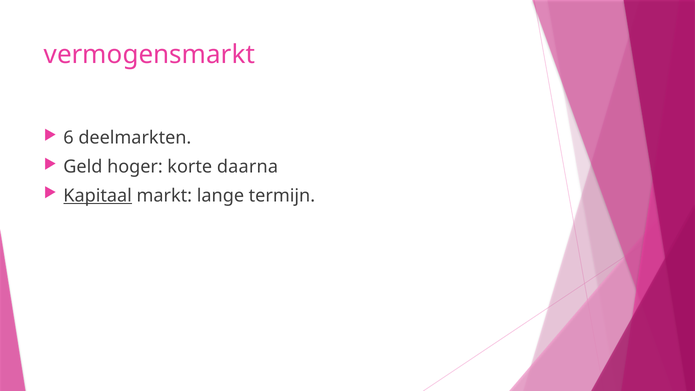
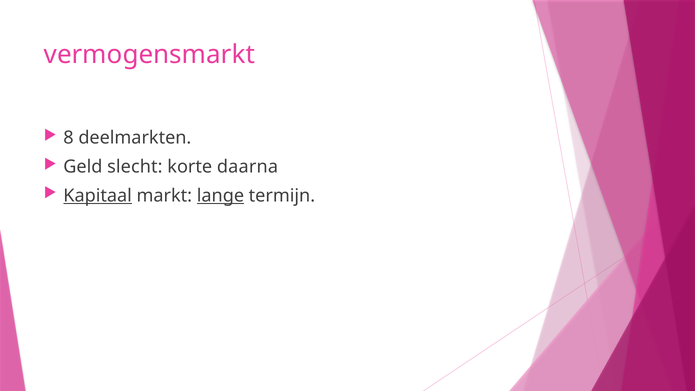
6: 6 -> 8
hoger: hoger -> slecht
lange underline: none -> present
